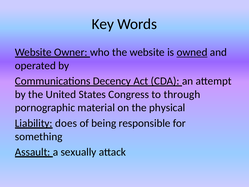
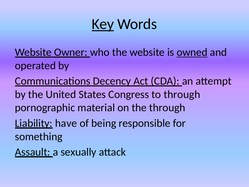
Key underline: none -> present
the physical: physical -> through
does: does -> have
